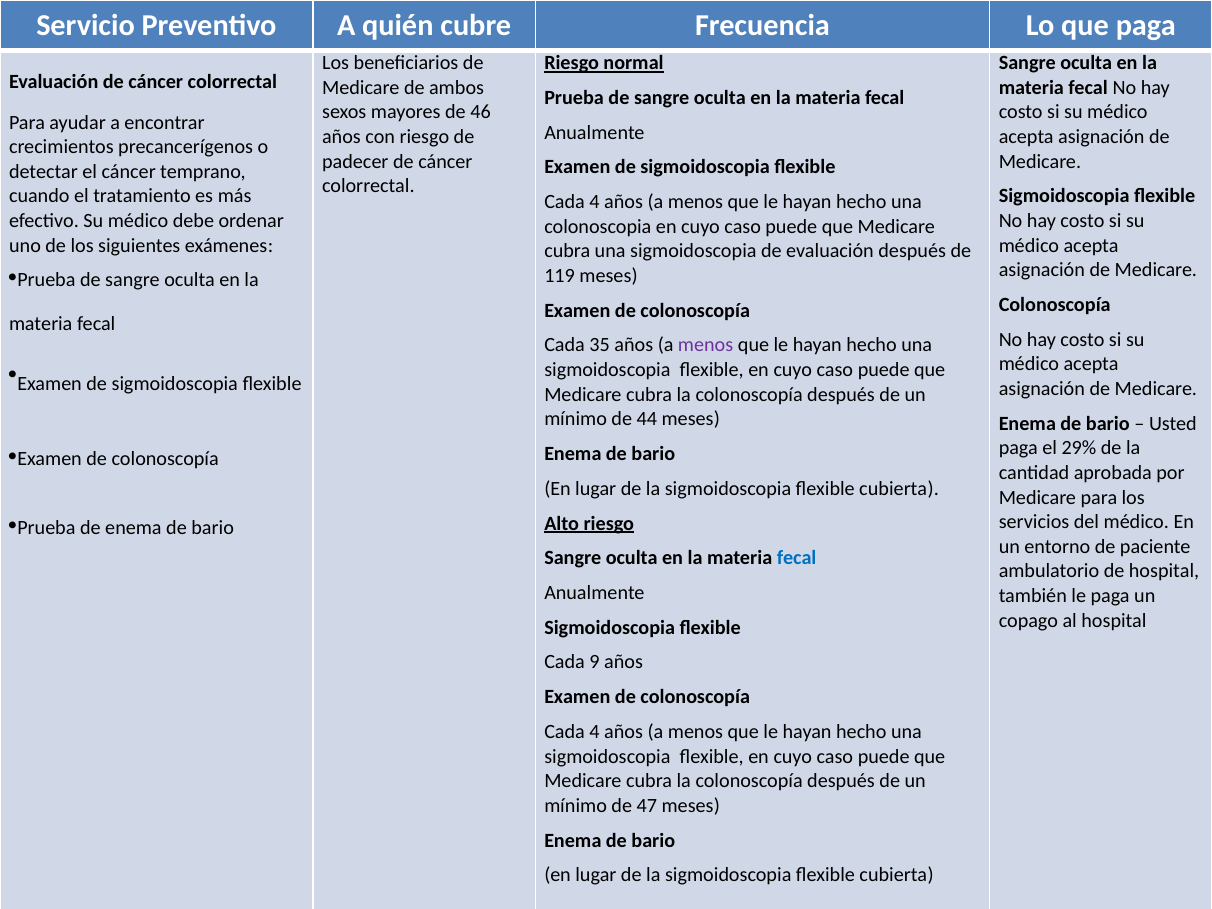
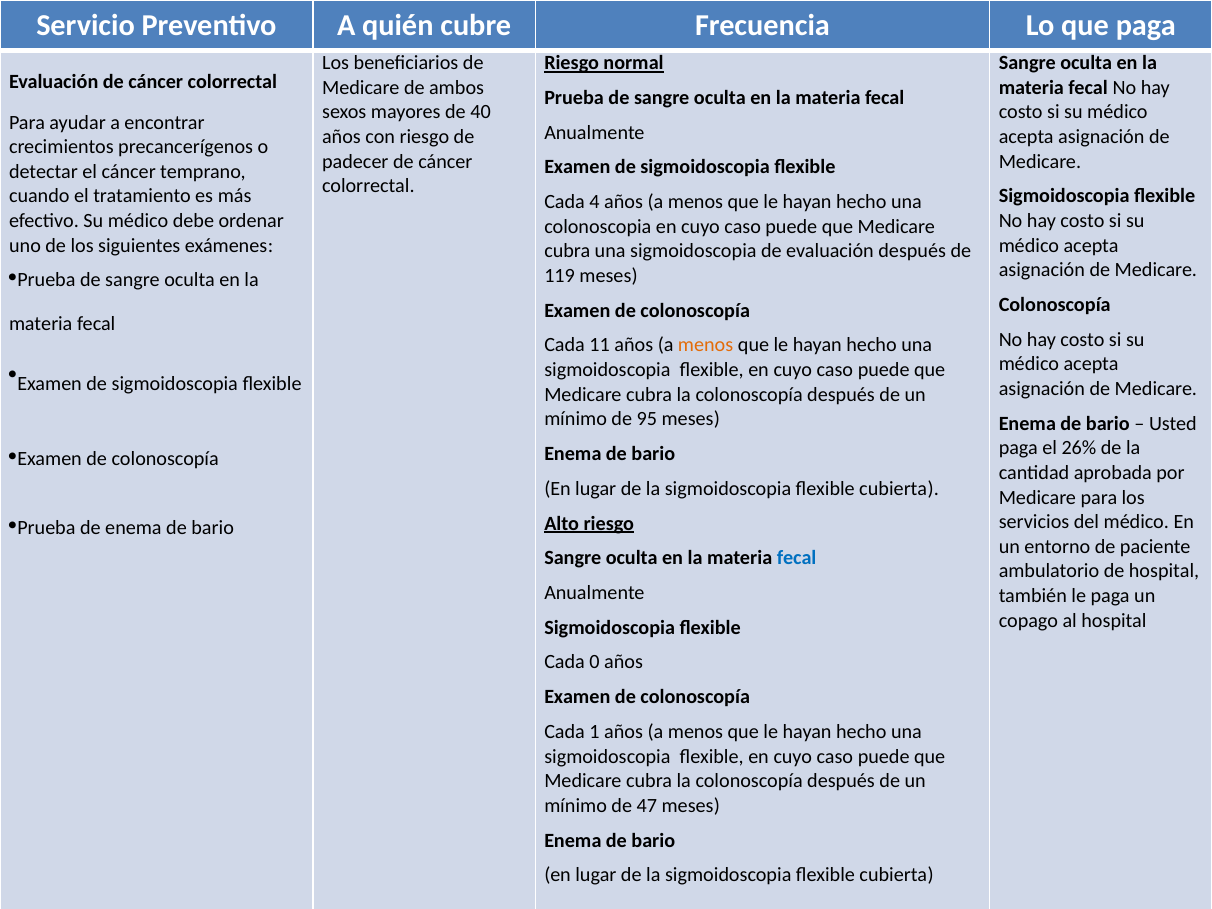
46: 46 -> 40
35: 35 -> 11
menos at (706, 345) colour: purple -> orange
44: 44 -> 95
29%: 29% -> 26%
9: 9 -> 0
4 at (595, 732): 4 -> 1
